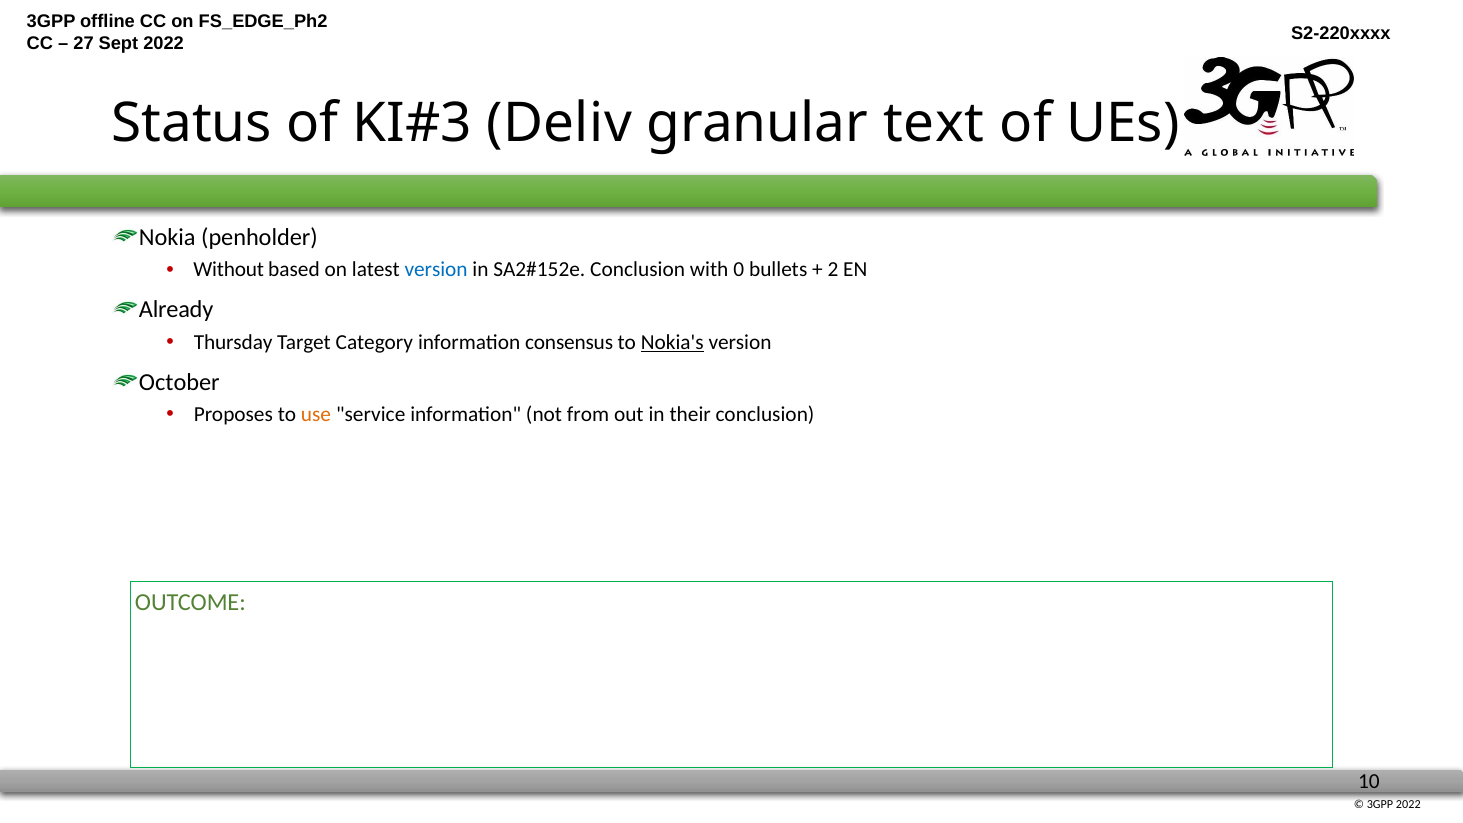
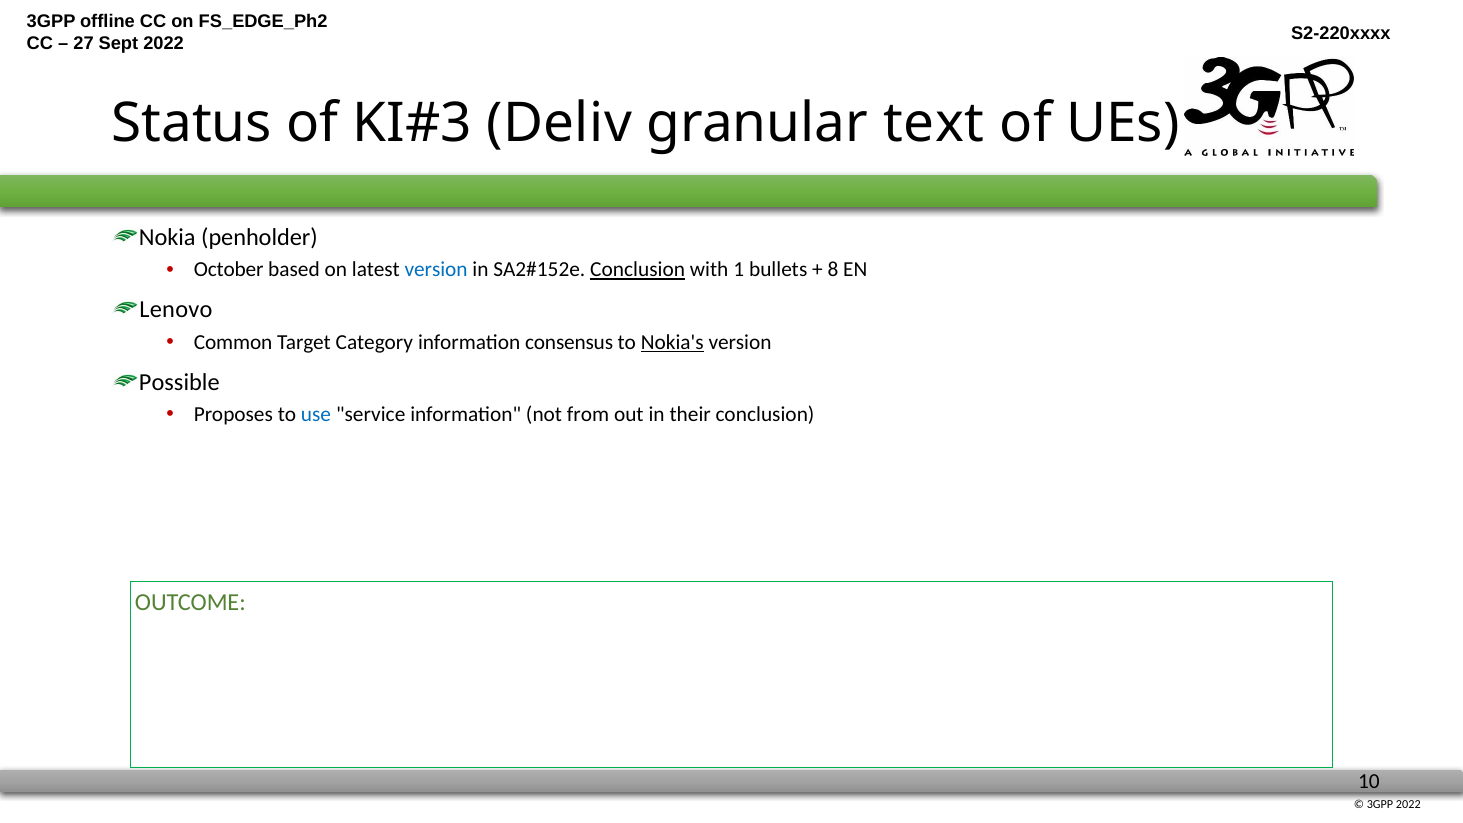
Without: Without -> October
Conclusion at (638, 270) underline: none -> present
0: 0 -> 1
2: 2 -> 8
Already: Already -> Lenovo
Thursday: Thursday -> Common
October: October -> Possible
use colour: orange -> blue
